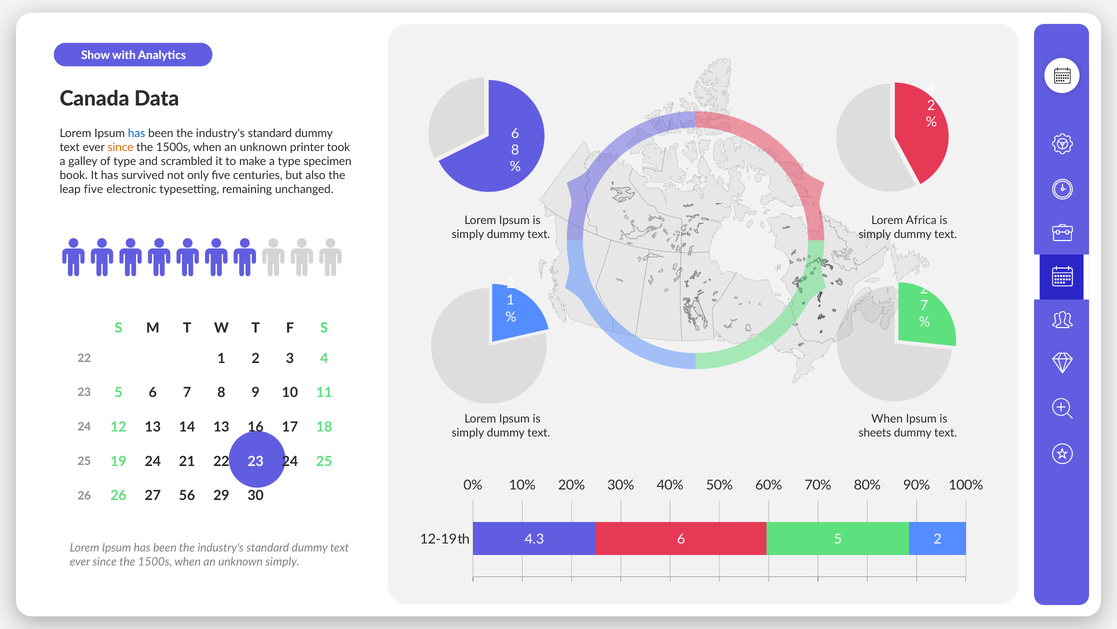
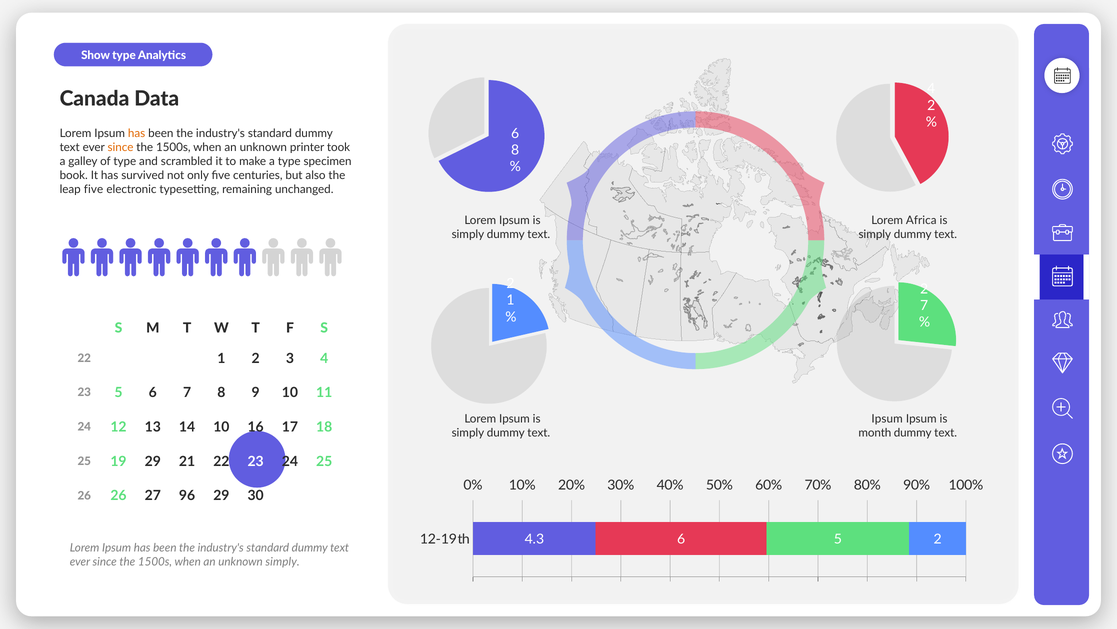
Show with: with -> type
has at (137, 133) colour: blue -> orange
When at (887, 418): When -> Ipsum
14 13: 13 -> 10
sheets: sheets -> month
19 24: 24 -> 29
56: 56 -> 96
